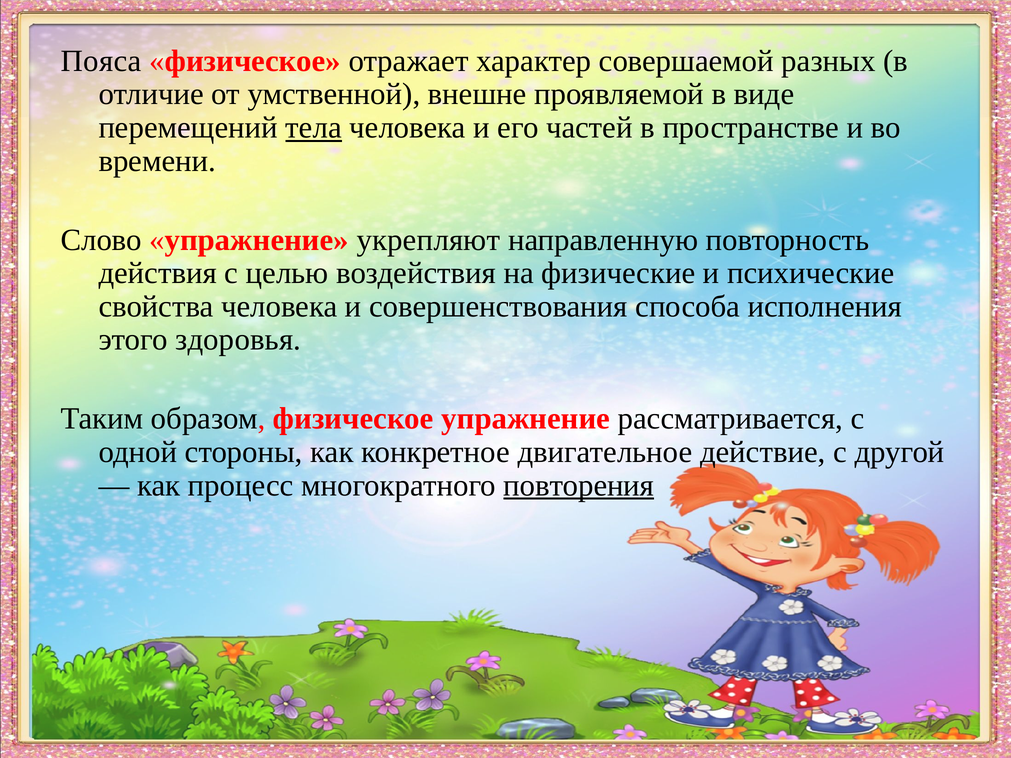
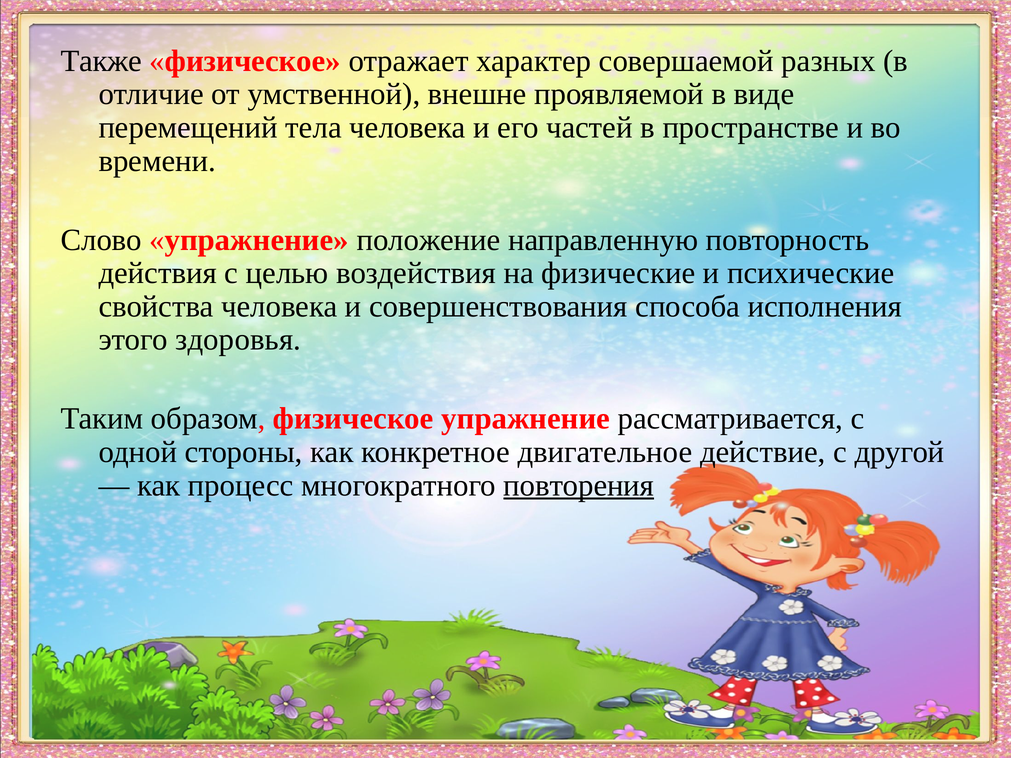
Пояса: Пояса -> Также
тела underline: present -> none
укрепляют: укрепляют -> положение
